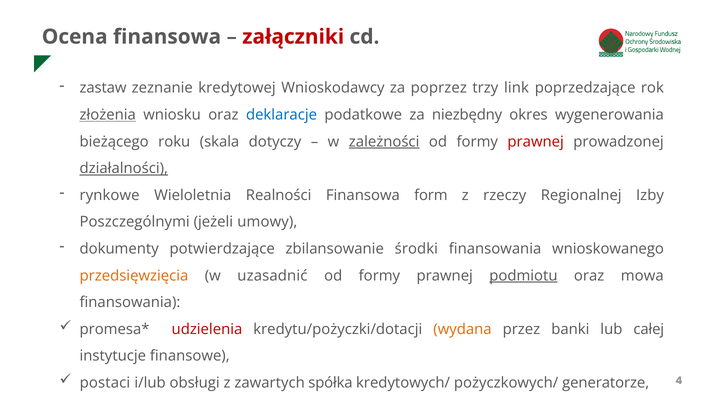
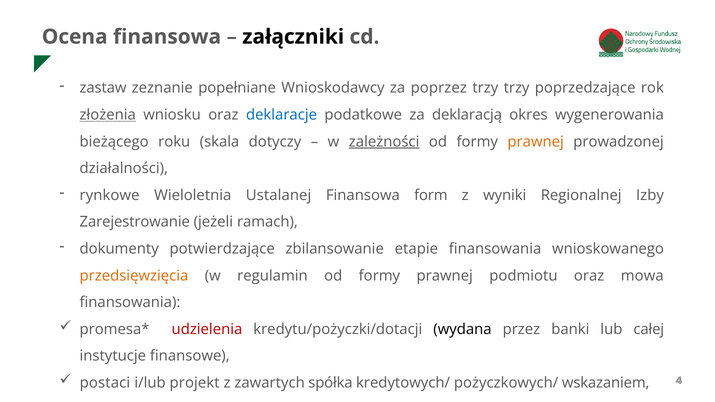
załączniki colour: red -> black
kredytowej: kredytowej -> popełniane
trzy link: link -> trzy
niezbędny: niezbędny -> deklaracją
prawnej at (536, 142) colour: red -> orange
działalności underline: present -> none
Realności: Realności -> Ustalanej
rzeczy: rzeczy -> wyniki
Poszczególnymi: Poszczególnymi -> Zarejestrowanie
umowy: umowy -> ramach
środki: środki -> etapie
uzasadnić: uzasadnić -> regulamin
podmiotu underline: present -> none
wydana colour: orange -> black
obsługi: obsługi -> projekt
generatorze: generatorze -> wskazaniem
